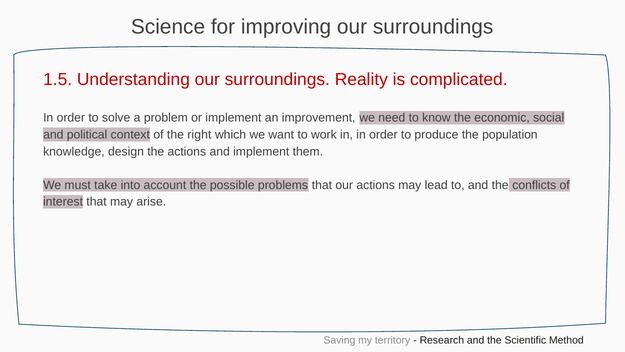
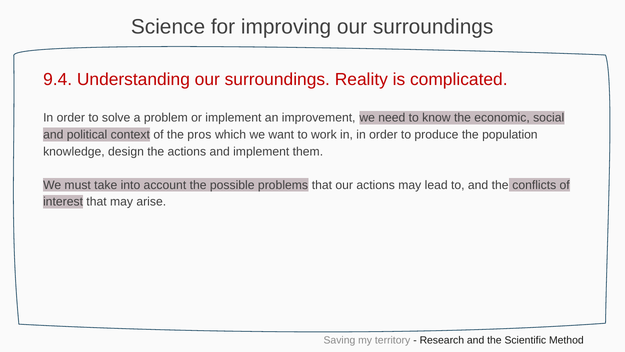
1.5: 1.5 -> 9.4
right: right -> pros
